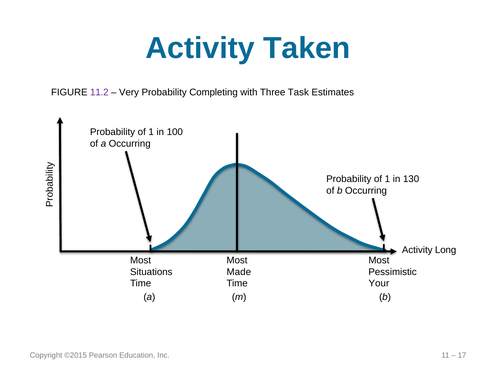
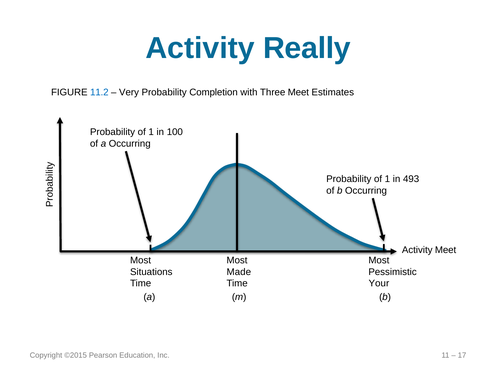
Taken: Taken -> Really
11.2 colour: purple -> blue
Completing: Completing -> Completion
Three Task: Task -> Meet
130: 130 -> 493
Activity Long: Long -> Meet
